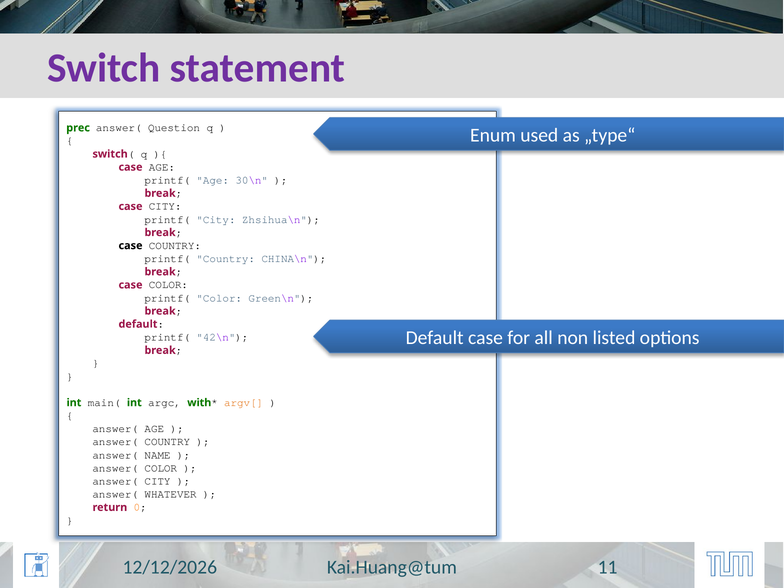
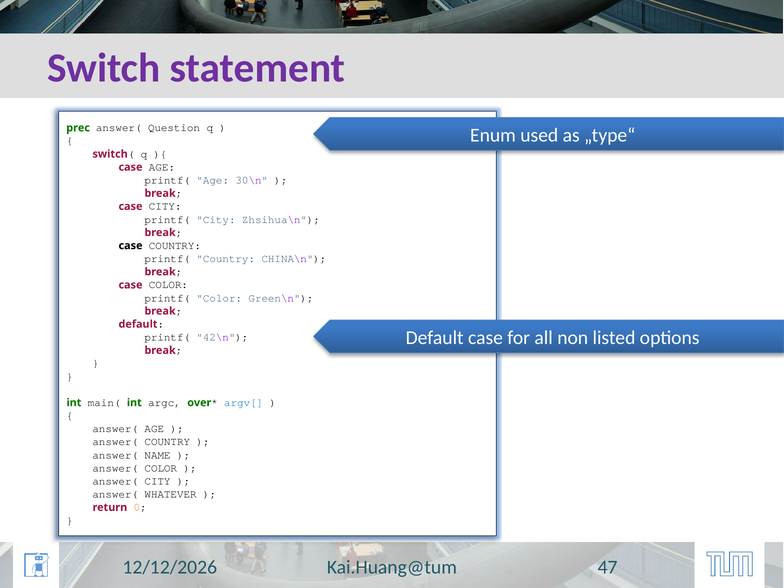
with: with -> over
argv[ colour: orange -> blue
11: 11 -> 47
